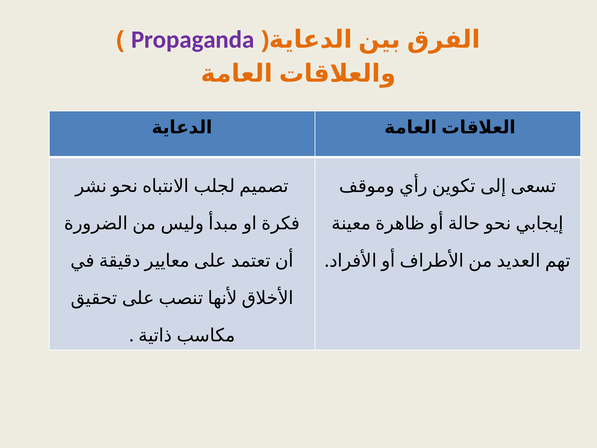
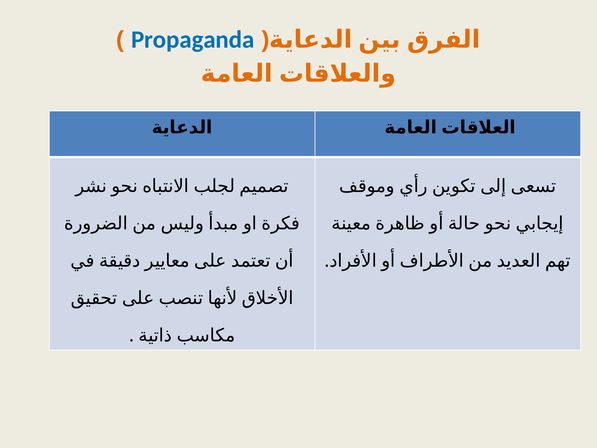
Propaganda colour: purple -> blue
